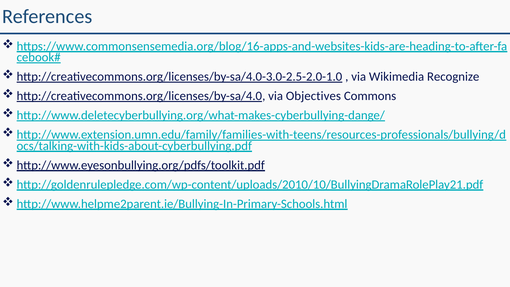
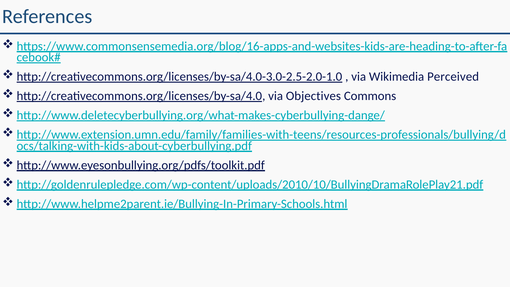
Recognize: Recognize -> Perceived
